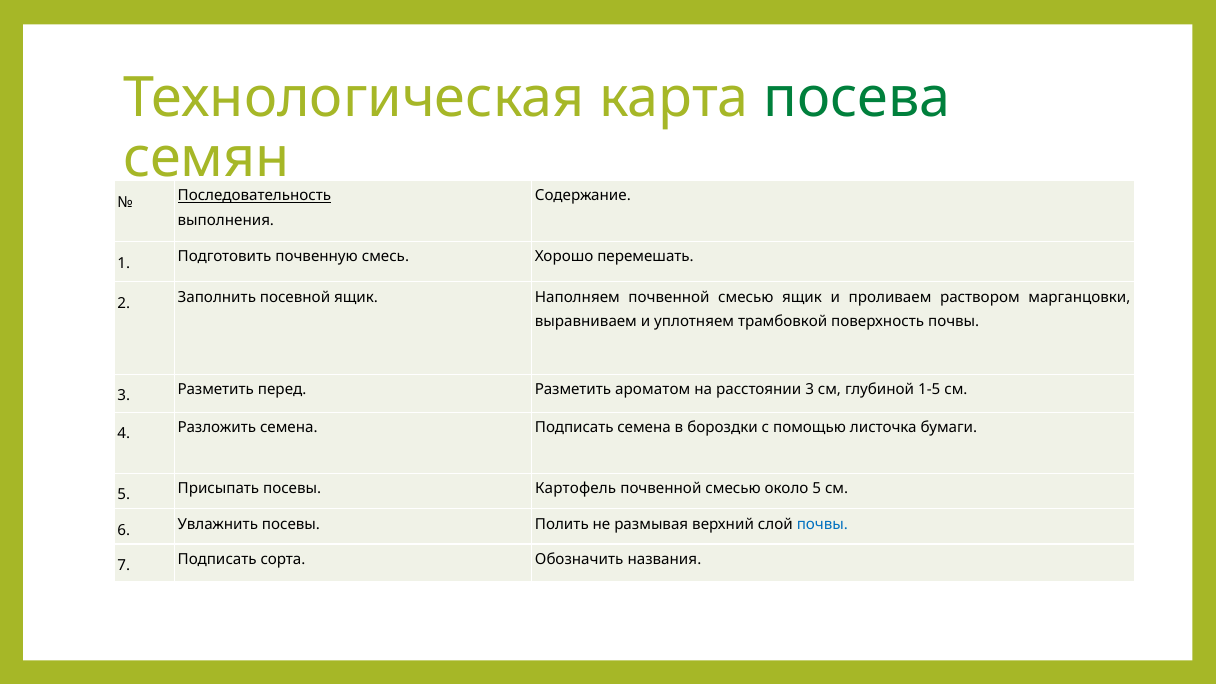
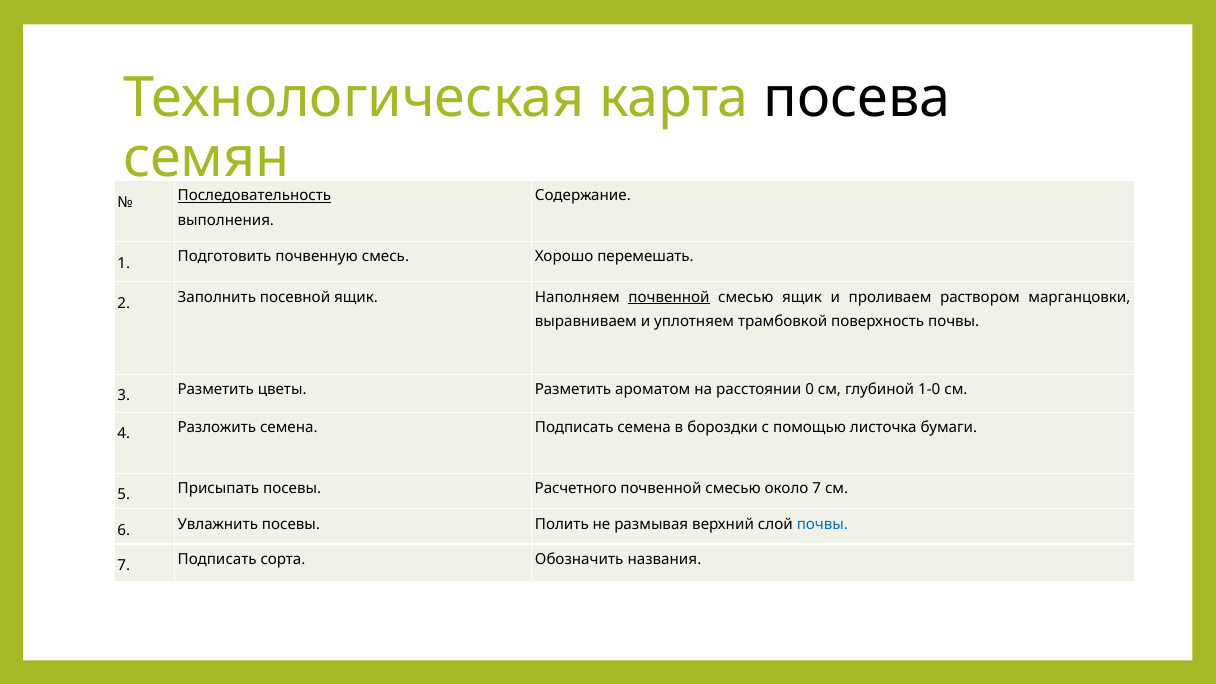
посева colour: green -> black
почвенной at (669, 297) underline: none -> present
перед: перед -> цветы
расстоянии 3: 3 -> 0
1-5: 1-5 -> 1-0
Картофель: Картофель -> Расчетного
около 5: 5 -> 7
